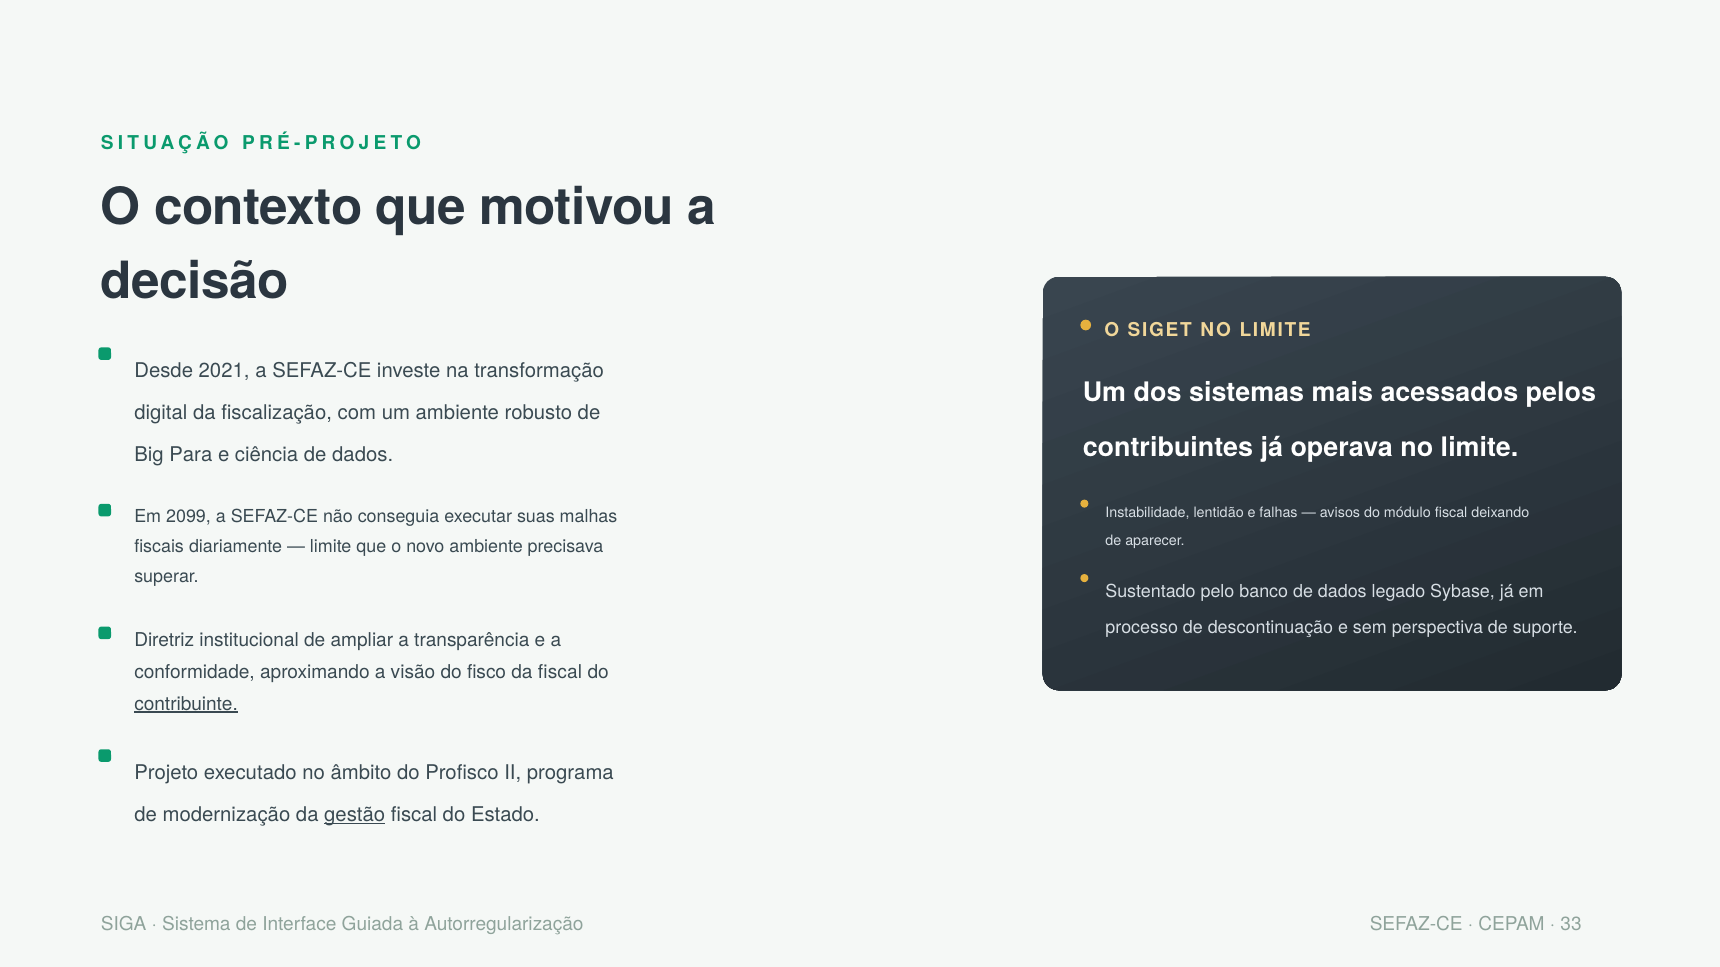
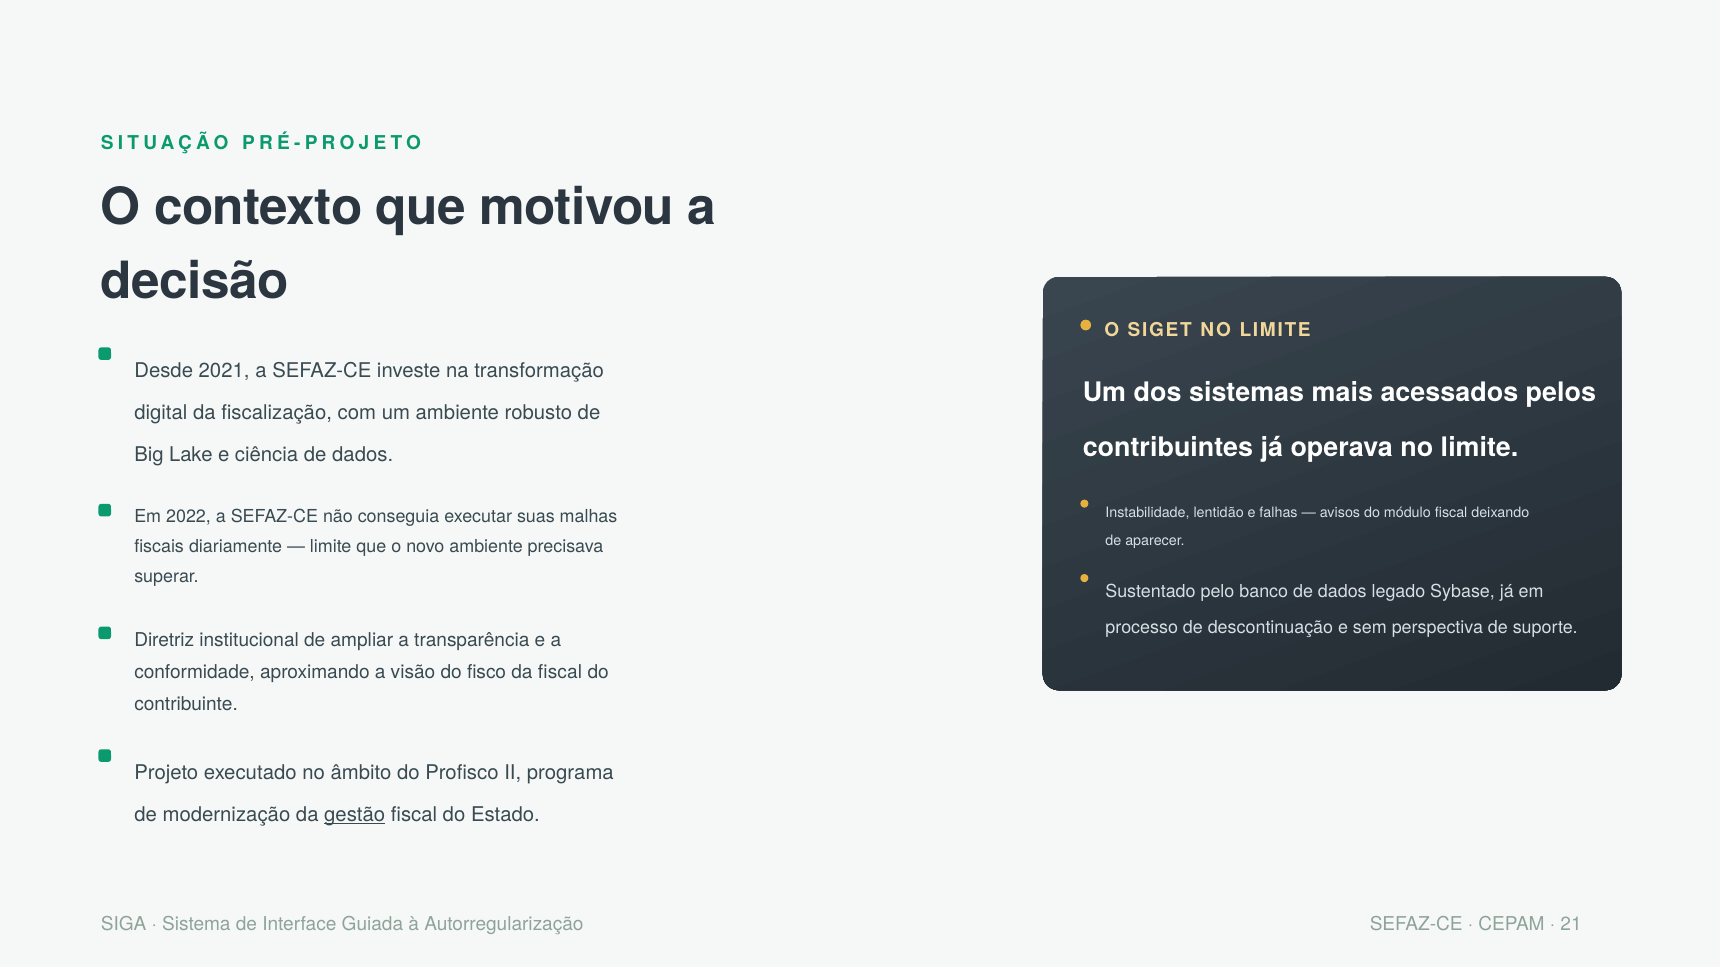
Para: Para -> Lake
2099: 2099 -> 2022
contribuinte underline: present -> none
33: 33 -> 21
